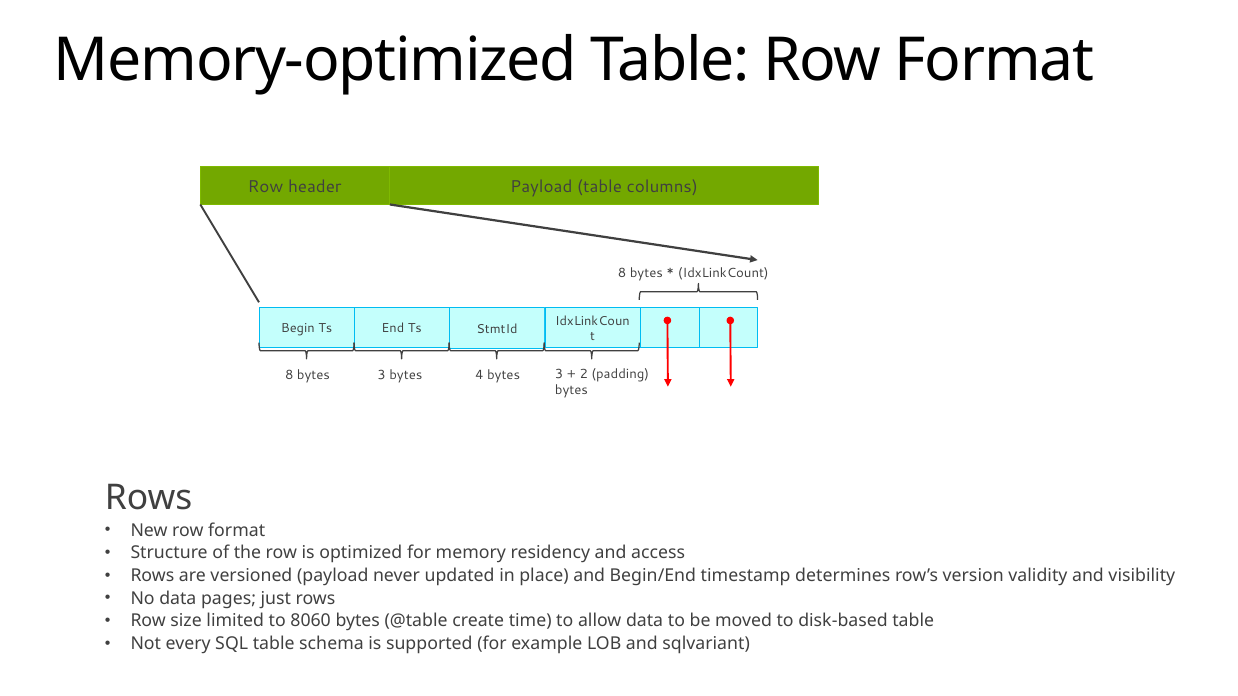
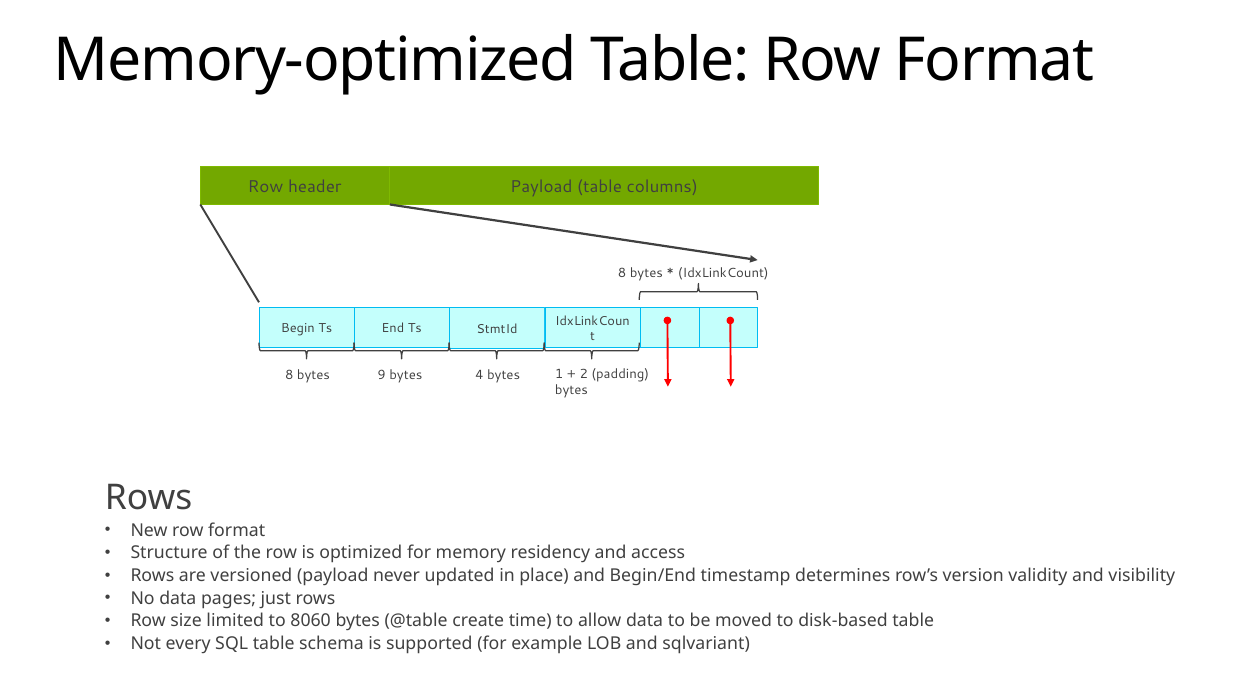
8 bytes 3: 3 -> 9
4 bytes 3: 3 -> 1
